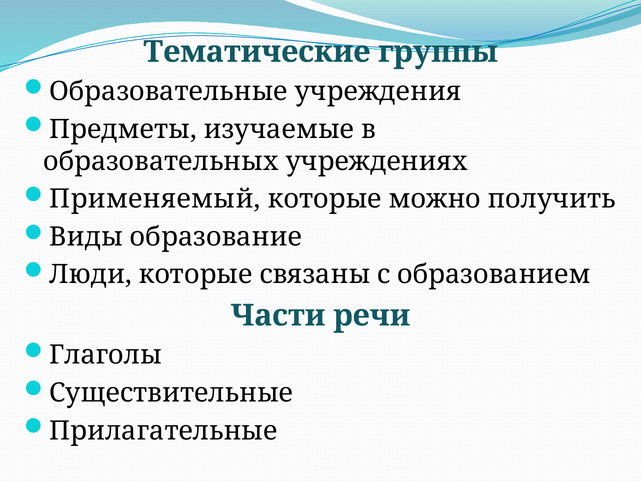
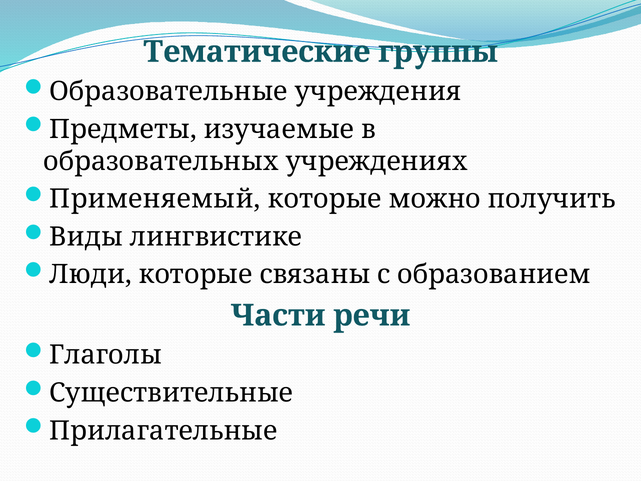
образование: образование -> лингвистике
